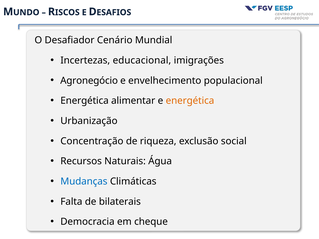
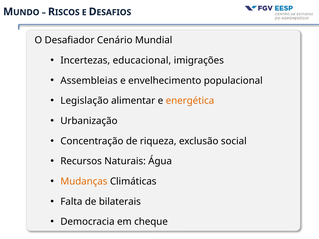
Agronegócio: Agronegócio -> Assembleias
Energética at (85, 101): Energética -> Legislação
Mudanças colour: blue -> orange
